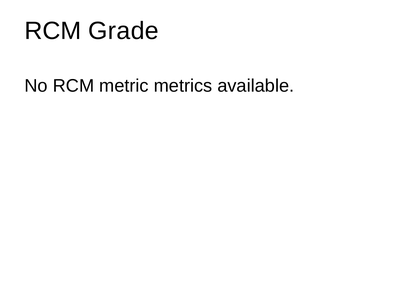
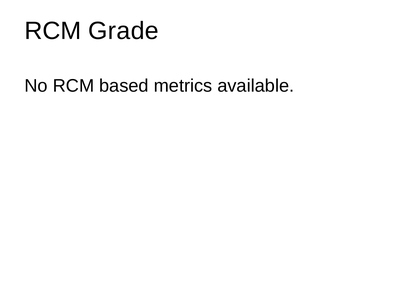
metric: metric -> based
